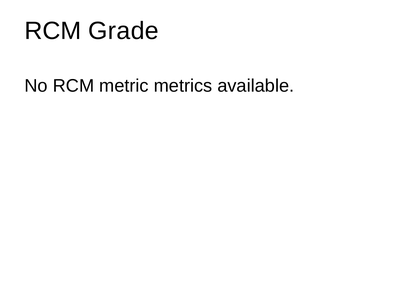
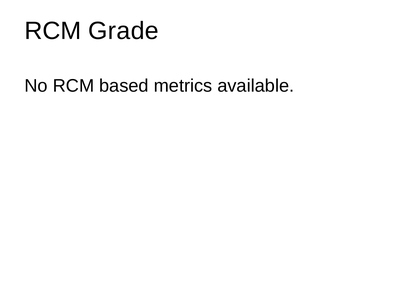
metric: metric -> based
